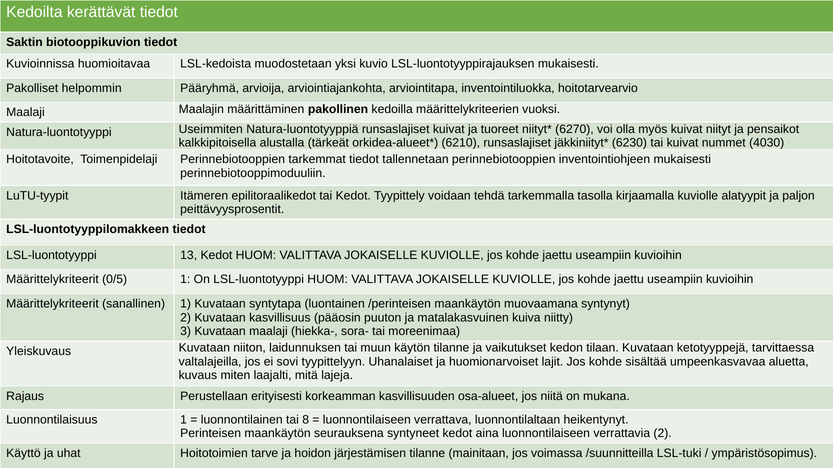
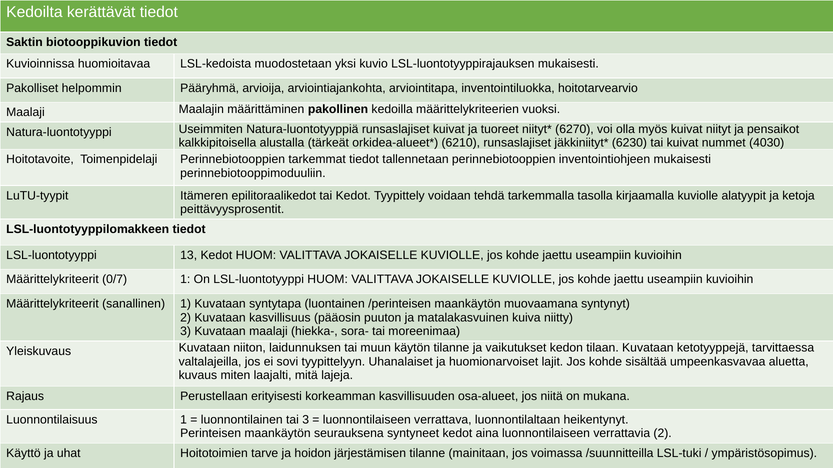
paljon: paljon -> ketoja
0/5: 0/5 -> 0/7
tai 8: 8 -> 3
